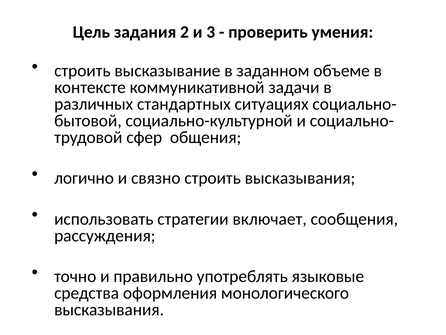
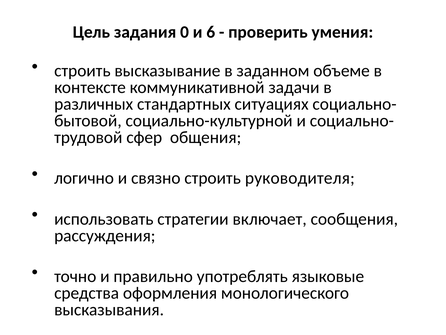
2: 2 -> 0
3: 3 -> 6
строить высказывания: высказывания -> руководителя
